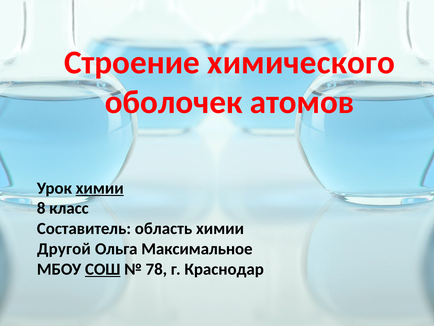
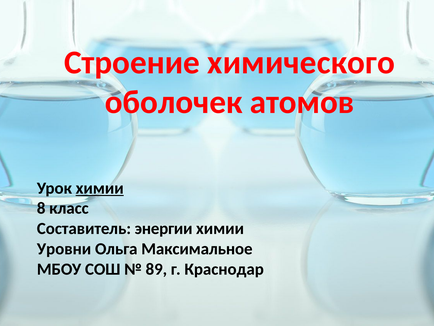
область: область -> энергии
Другой: Другой -> Уровни
СОШ underline: present -> none
78: 78 -> 89
